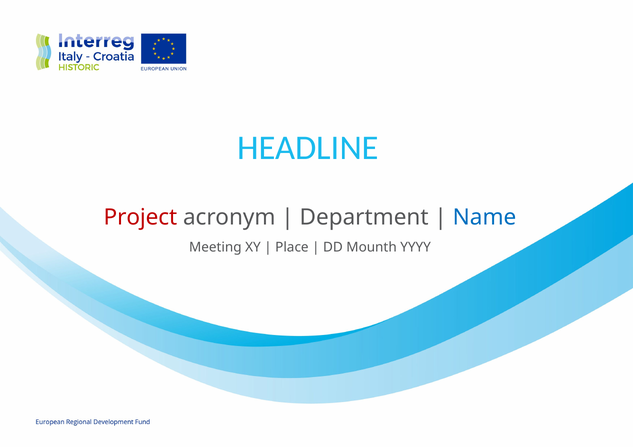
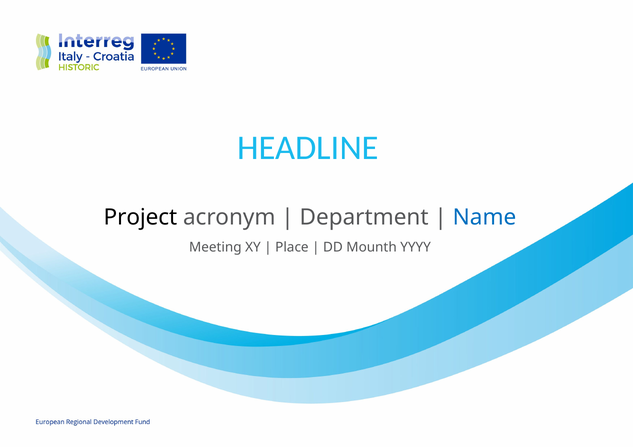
Project colour: red -> black
